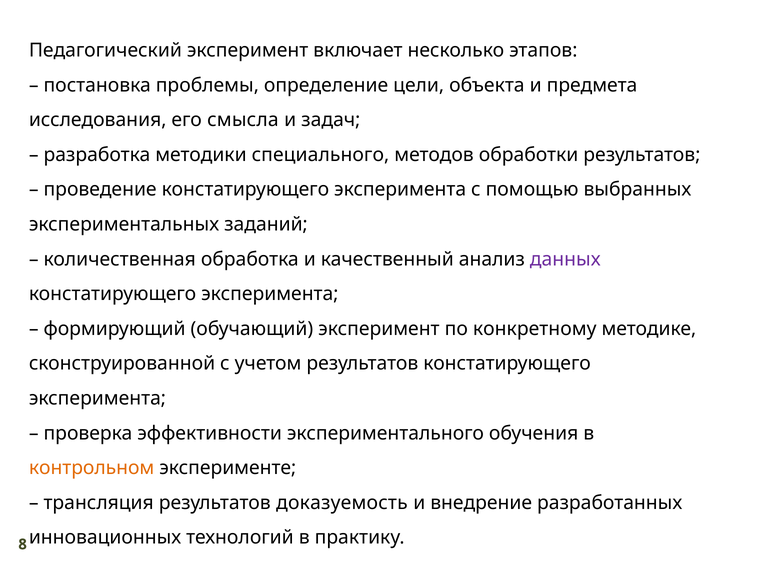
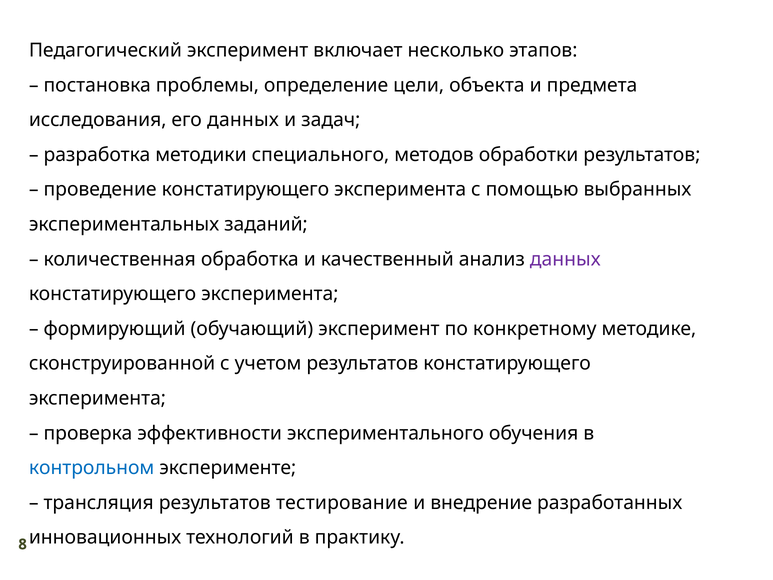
его смысла: смысла -> данных
контрольном colour: orange -> blue
доказуемость: доказуемость -> тестирование
